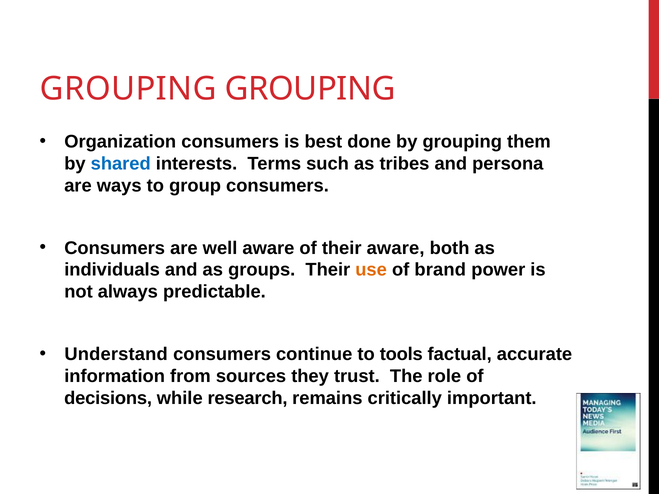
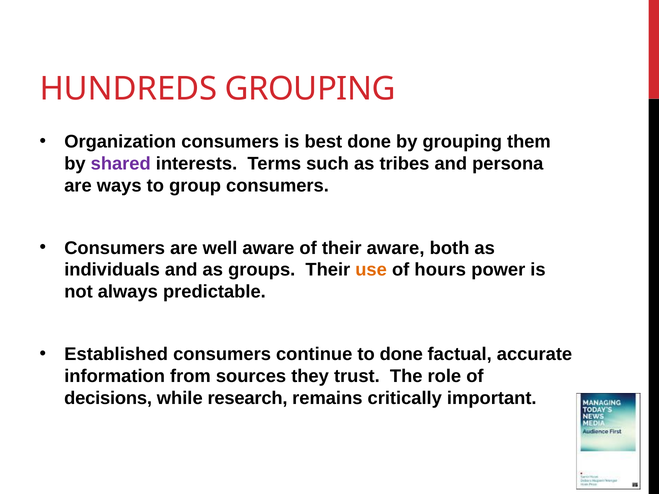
GROUPING at (128, 89): GROUPING -> HUNDREDS
shared colour: blue -> purple
brand: brand -> hours
Understand: Understand -> Established
to tools: tools -> done
